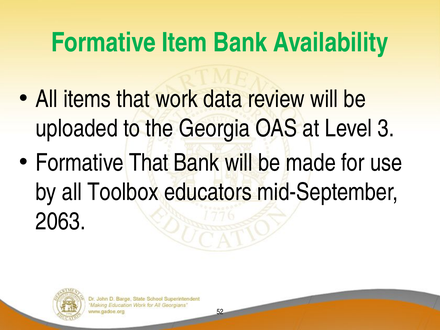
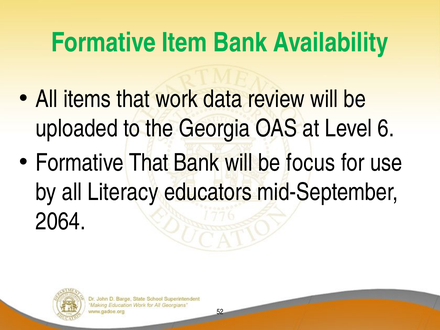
3: 3 -> 6
made: made -> focus
Toolbox: Toolbox -> Literacy
2063: 2063 -> 2064
